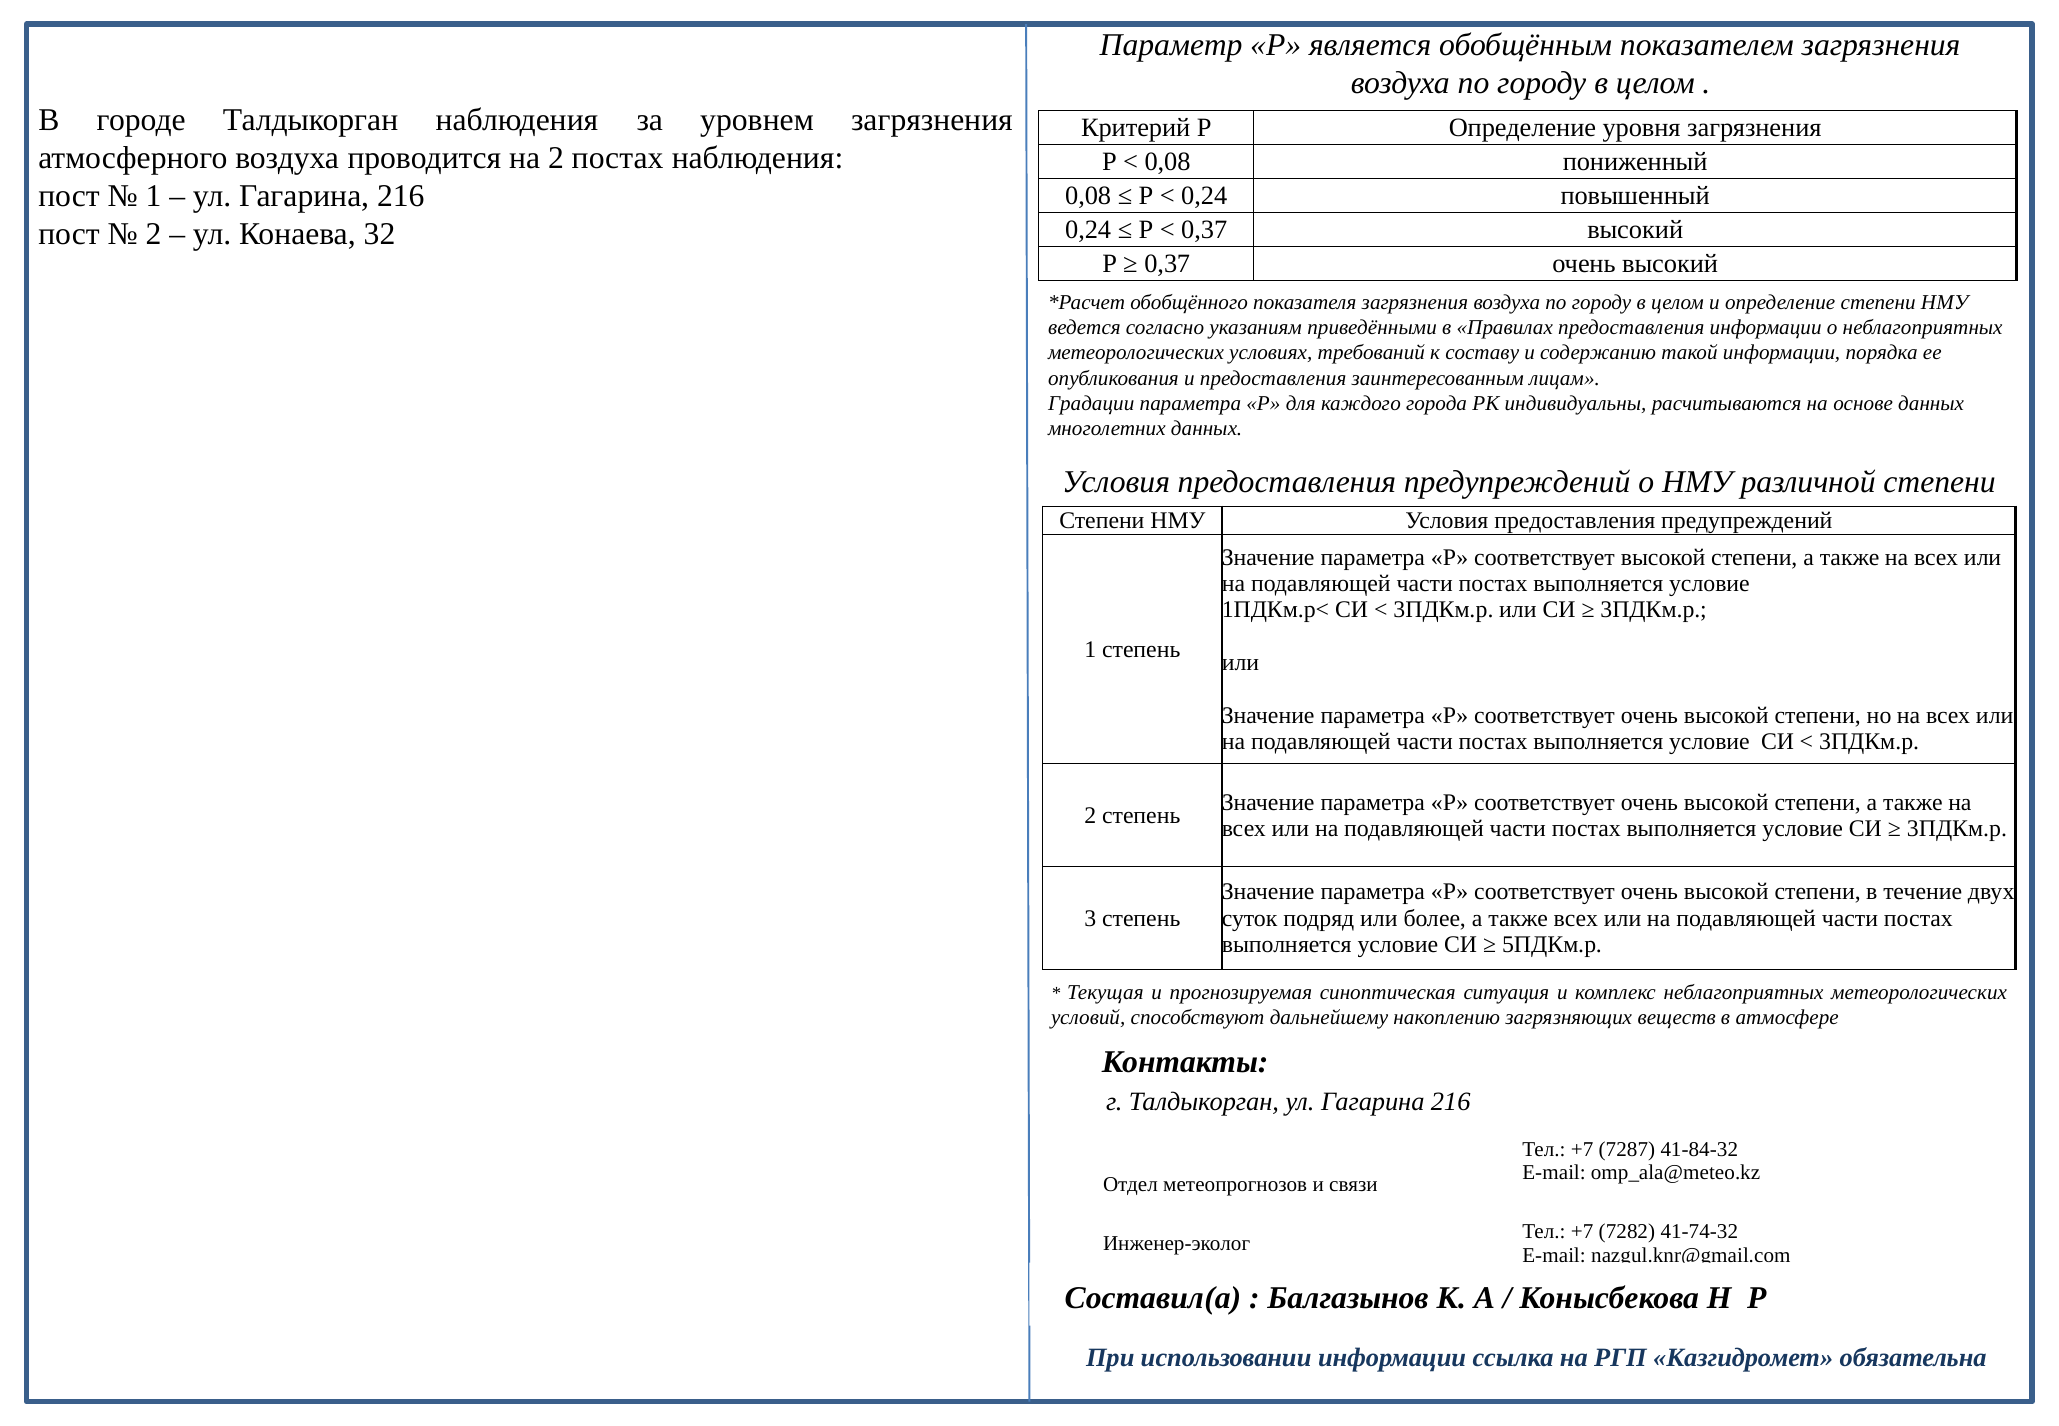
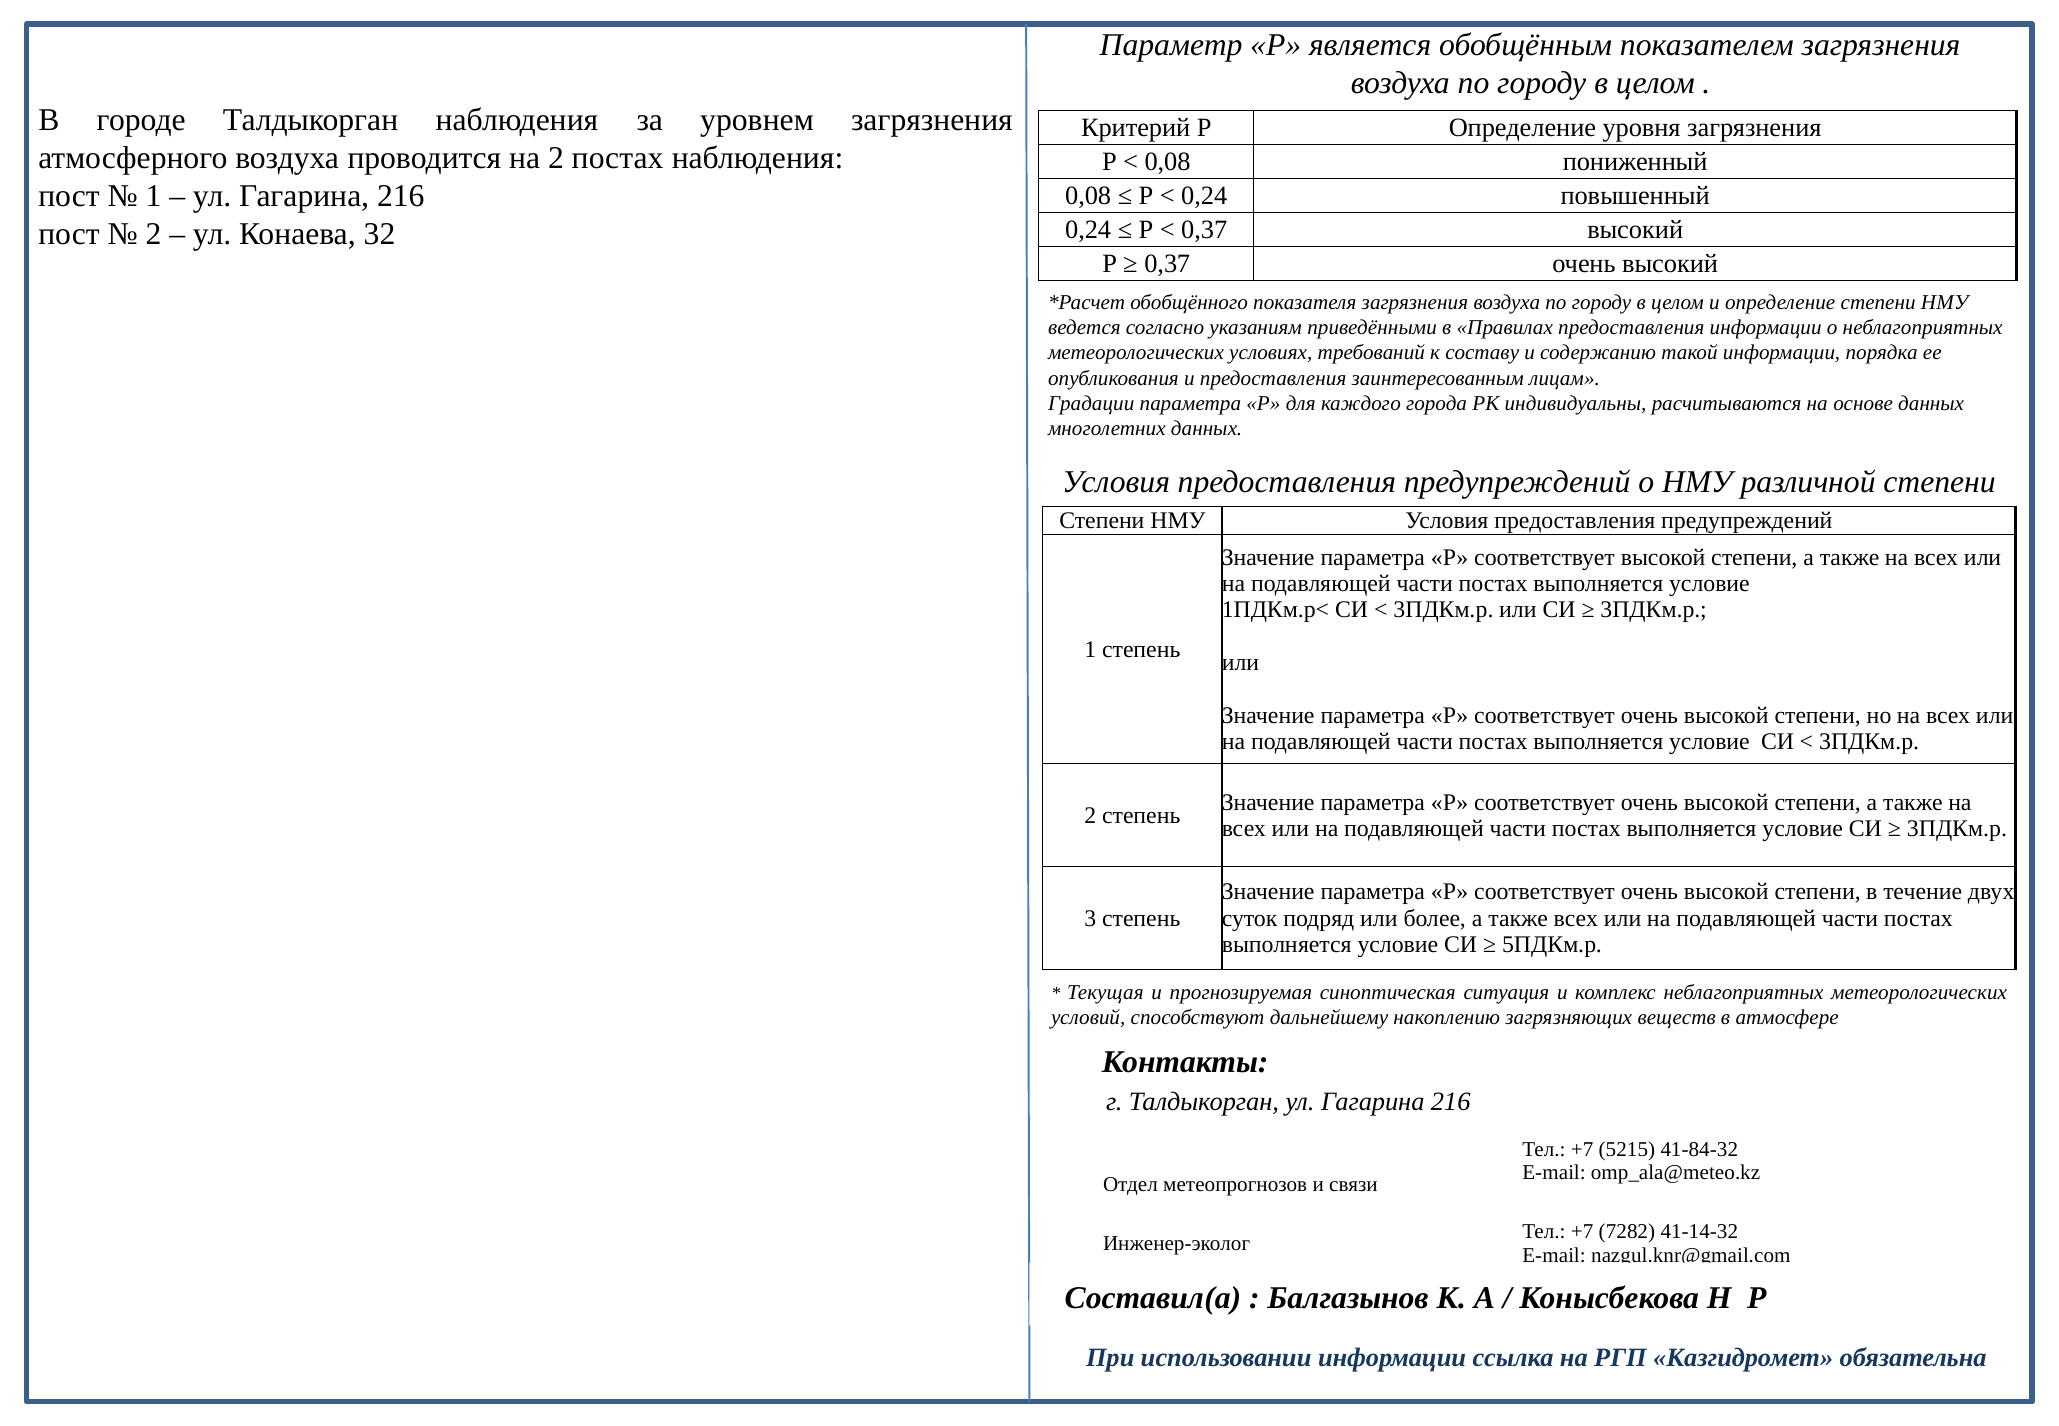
7287: 7287 -> 5215
41-74-32: 41-74-32 -> 41-14-32
